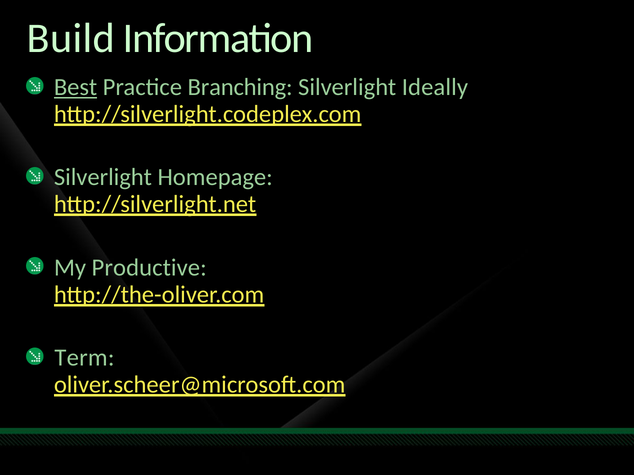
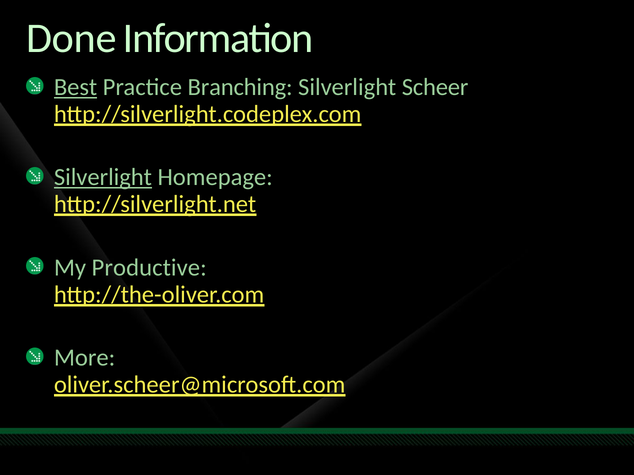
Build: Build -> Done
Ideally: Ideally -> Scheer
Silverlight at (103, 178) underline: none -> present
Term: Term -> More
